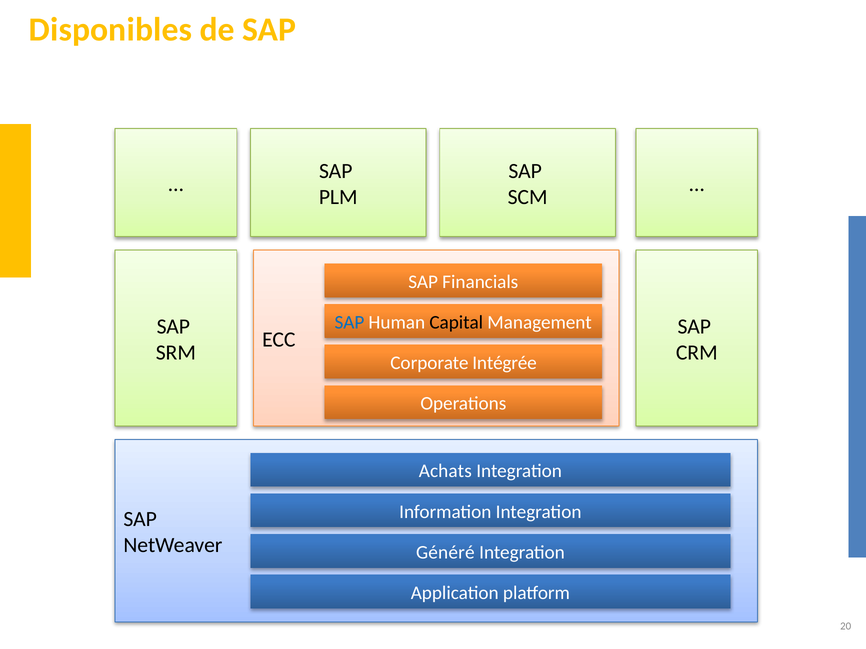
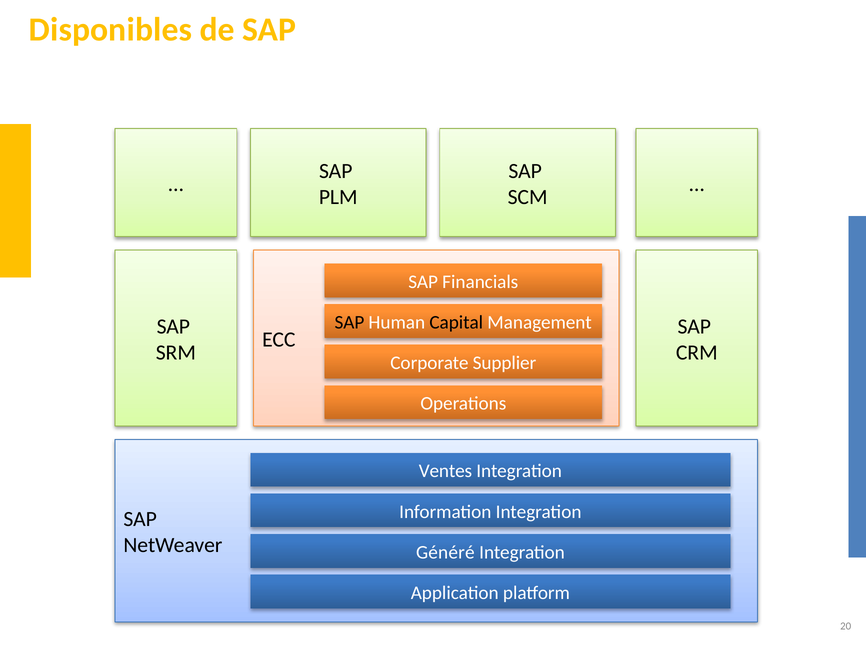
SAP at (349, 323) colour: blue -> black
Intégrée: Intégrée -> Supplier
Achats: Achats -> Ventes
